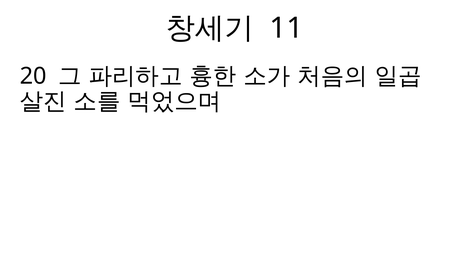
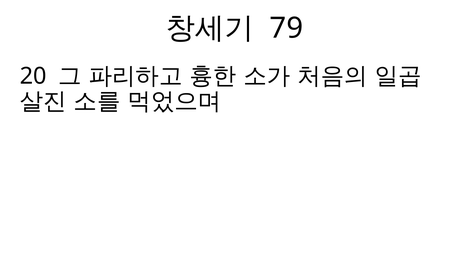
11: 11 -> 79
